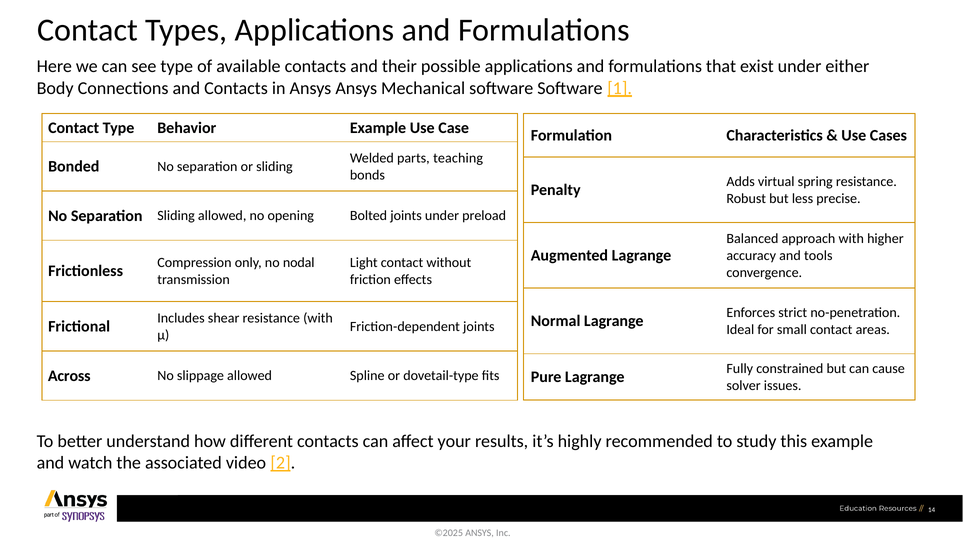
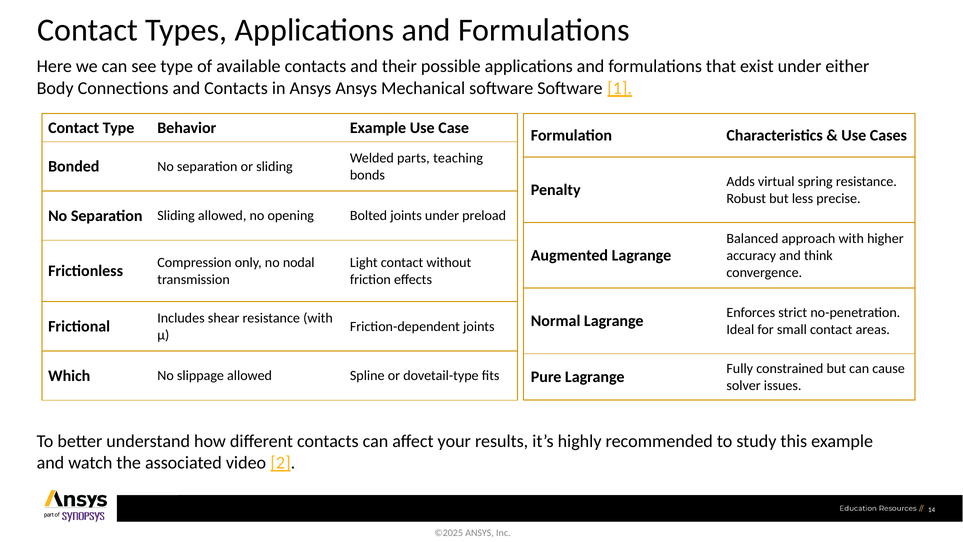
tools: tools -> think
Across: Across -> Which
